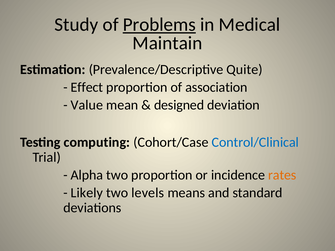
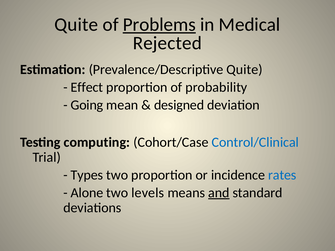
Study at (76, 25): Study -> Quite
Maintain: Maintain -> Rejected
association: association -> probability
Value: Value -> Going
Alpha: Alpha -> Types
rates colour: orange -> blue
Likely: Likely -> Alone
and underline: none -> present
